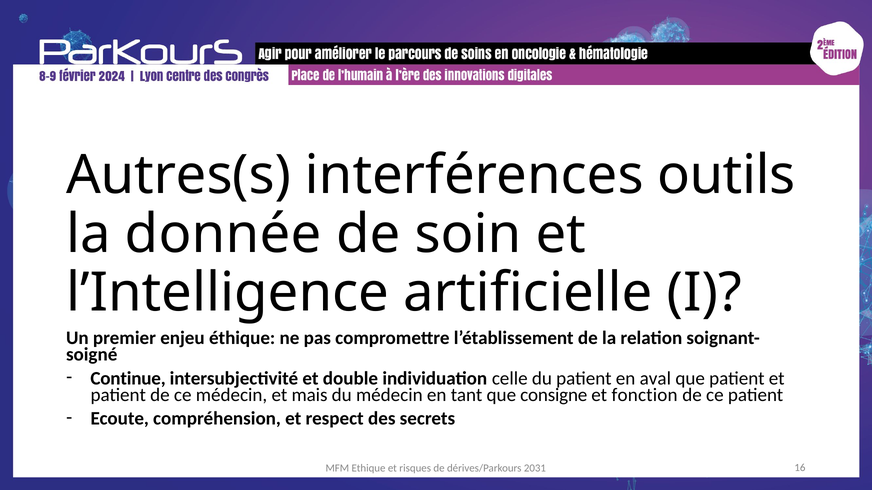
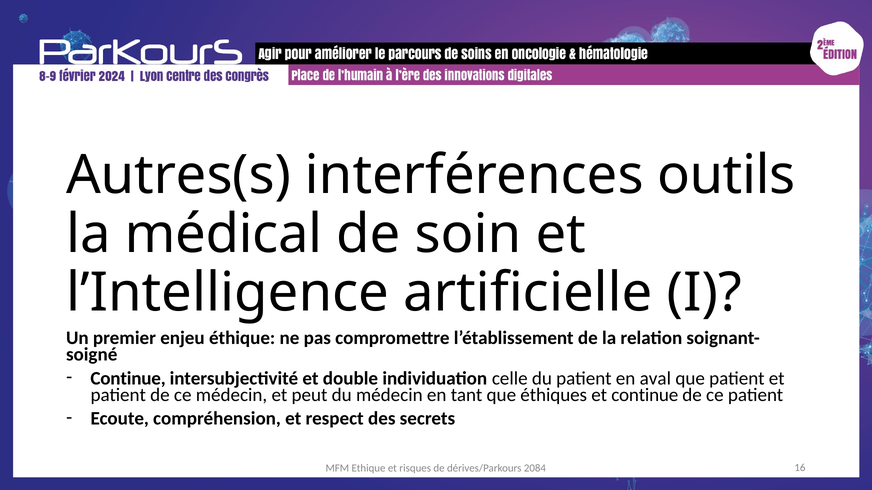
donnée: donnée -> médical
mais: mais -> peut
consigne: consigne -> éthiques
et fonction: fonction -> continue
2031: 2031 -> 2084
